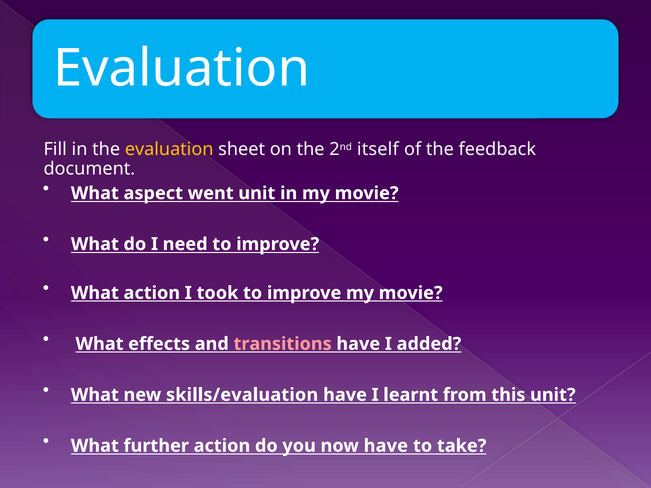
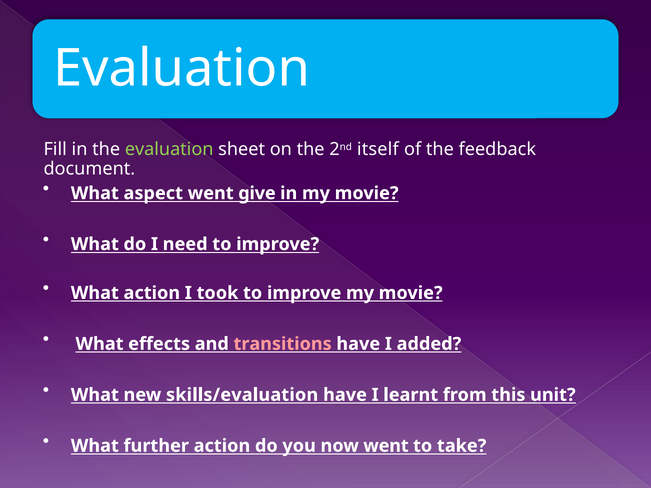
evaluation at (169, 149) colour: yellow -> light green
went unit: unit -> give
now have: have -> went
